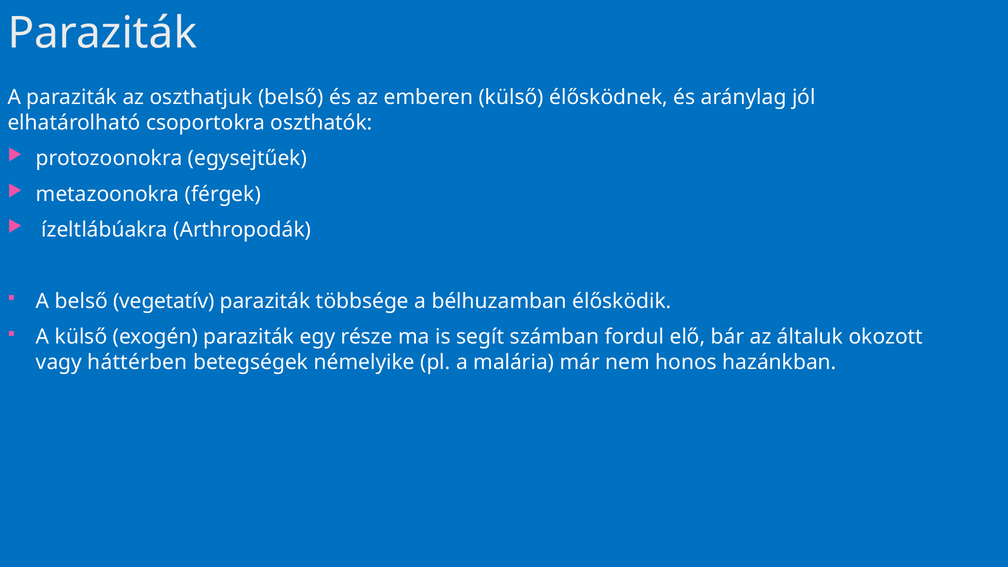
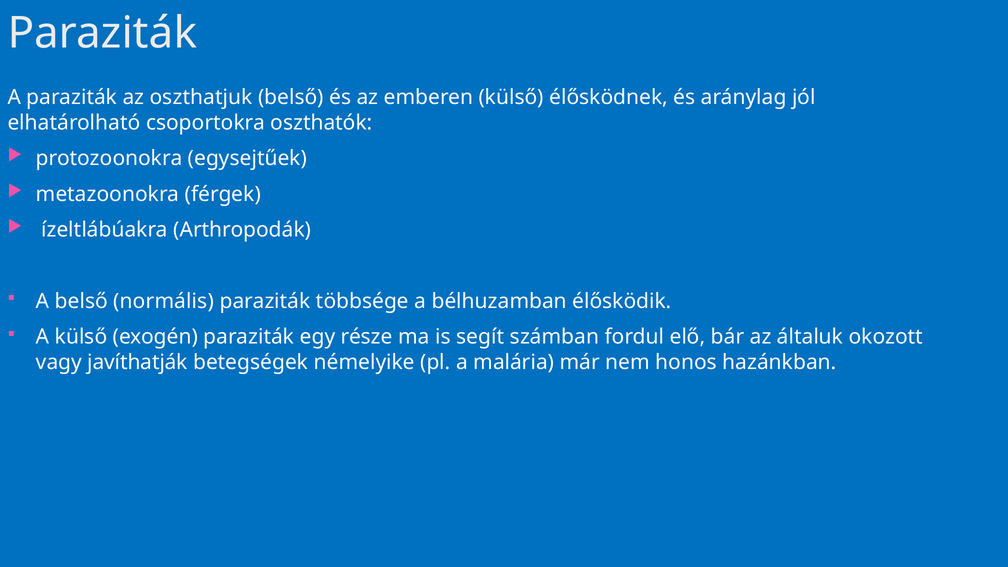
vegetatív: vegetatív -> normális
háttérben: háttérben -> javíthatják
